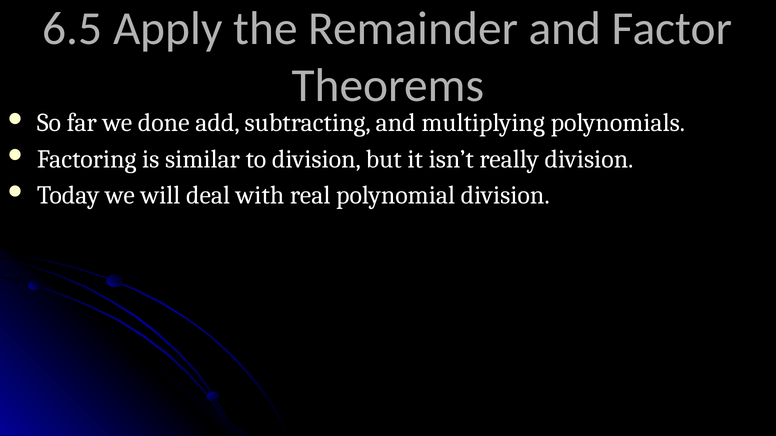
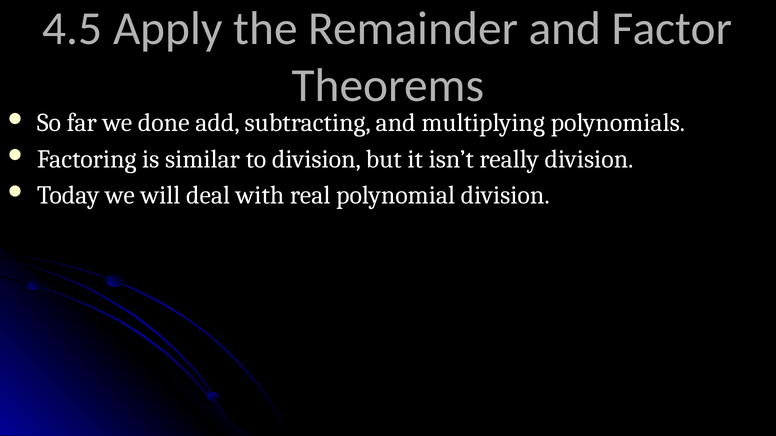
6.5: 6.5 -> 4.5
